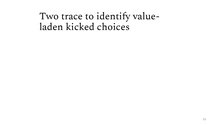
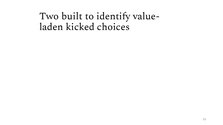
trace: trace -> built
